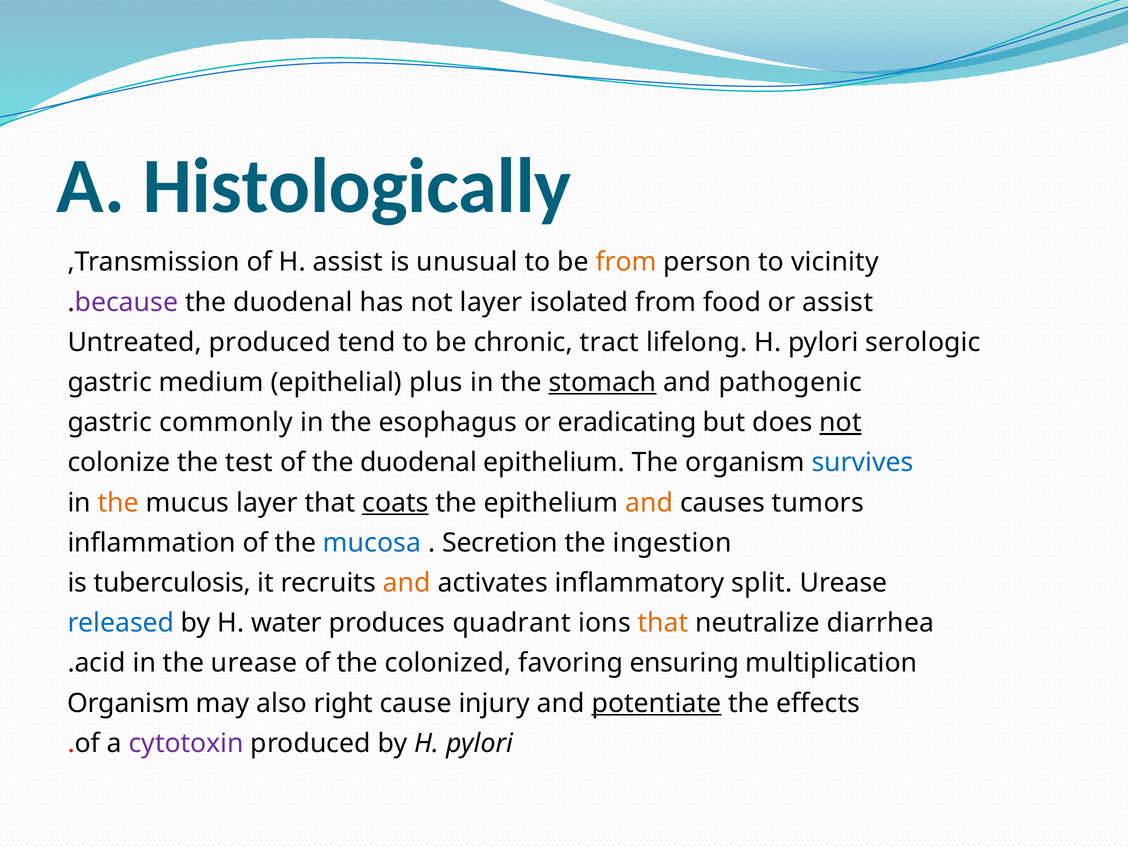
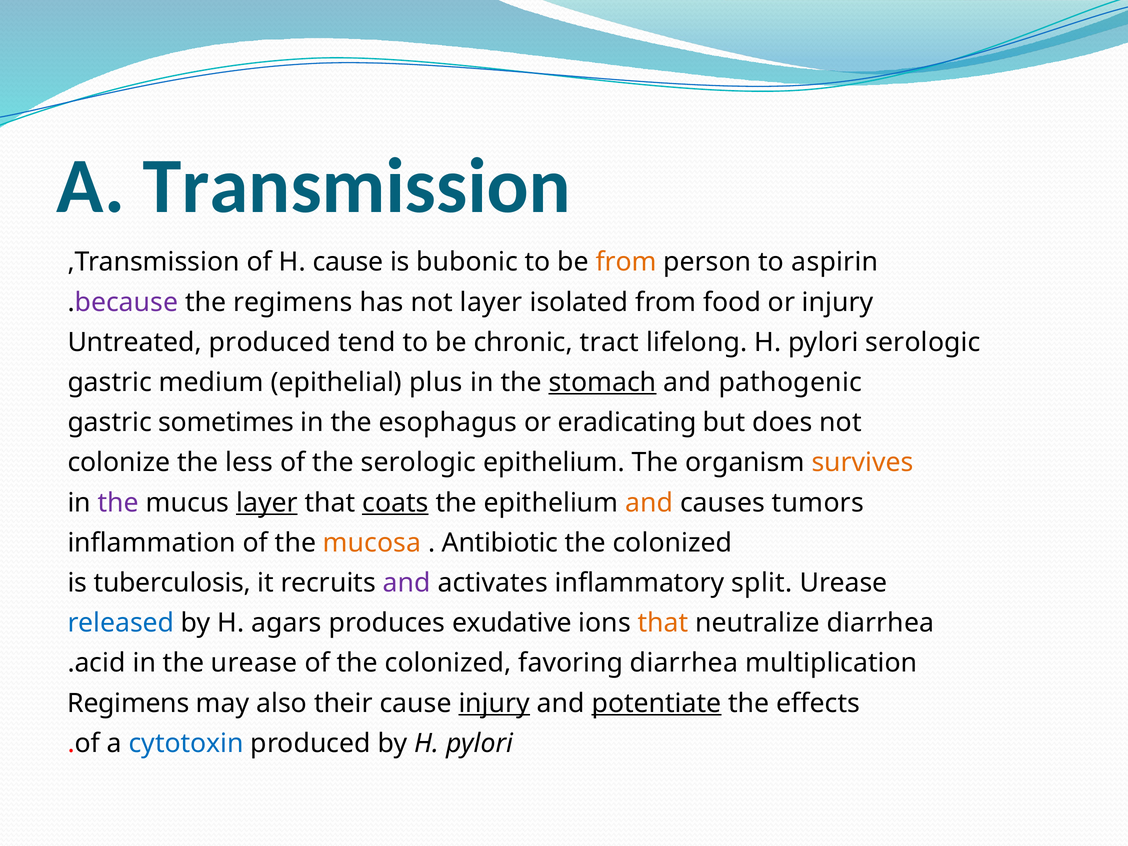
A Histologically: Histologically -> Transmission
H assist: assist -> cause
unusual: unusual -> bubonic
vicinity: vicinity -> aspirin
duodenal at (293, 302): duodenal -> regimens
or assist: assist -> injury
commonly: commonly -> sometimes
not at (841, 423) underline: present -> none
test: test -> less
of the duodenal: duodenal -> serologic
survives colour: blue -> orange
the at (118, 503) colour: orange -> purple
layer at (267, 503) underline: none -> present
mucosa colour: blue -> orange
Secretion: Secretion -> Antibiotic
ingestion at (672, 543): ingestion -> colonized
and at (407, 583) colour: orange -> purple
water: water -> agars
quadrant: quadrant -> exudative
favoring ensuring: ensuring -> diarrhea
Organism at (128, 703): Organism -> Regimens
right: right -> their
injury at (494, 703) underline: none -> present
cytotoxin colour: purple -> blue
